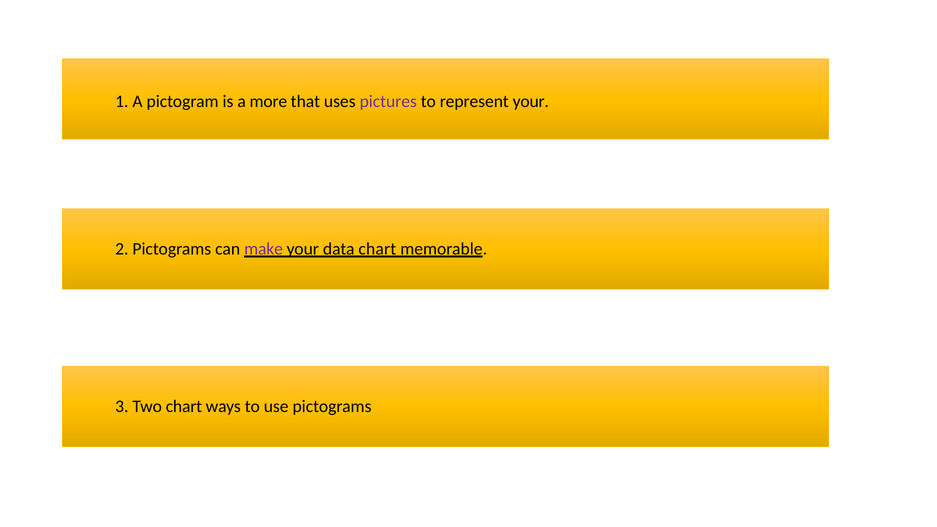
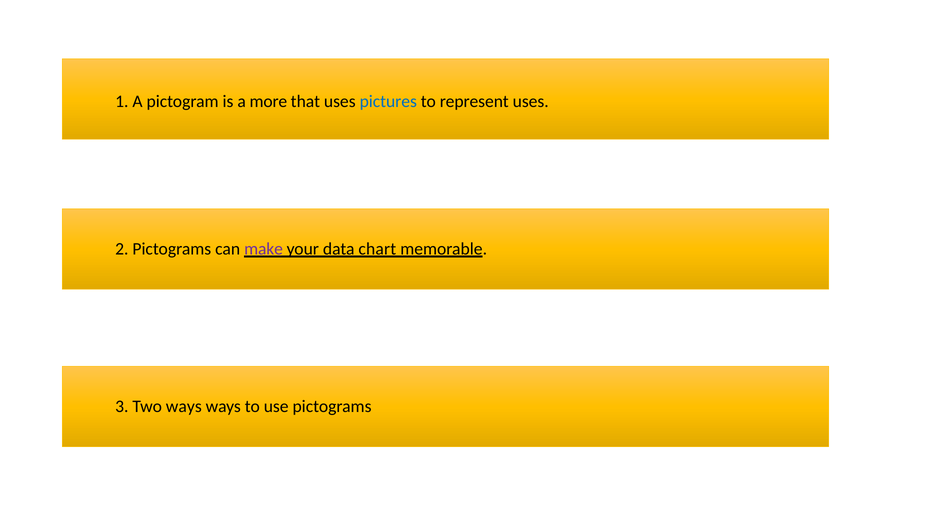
pictures colour: purple -> blue
represent your: your -> uses
Two chart: chart -> ways
